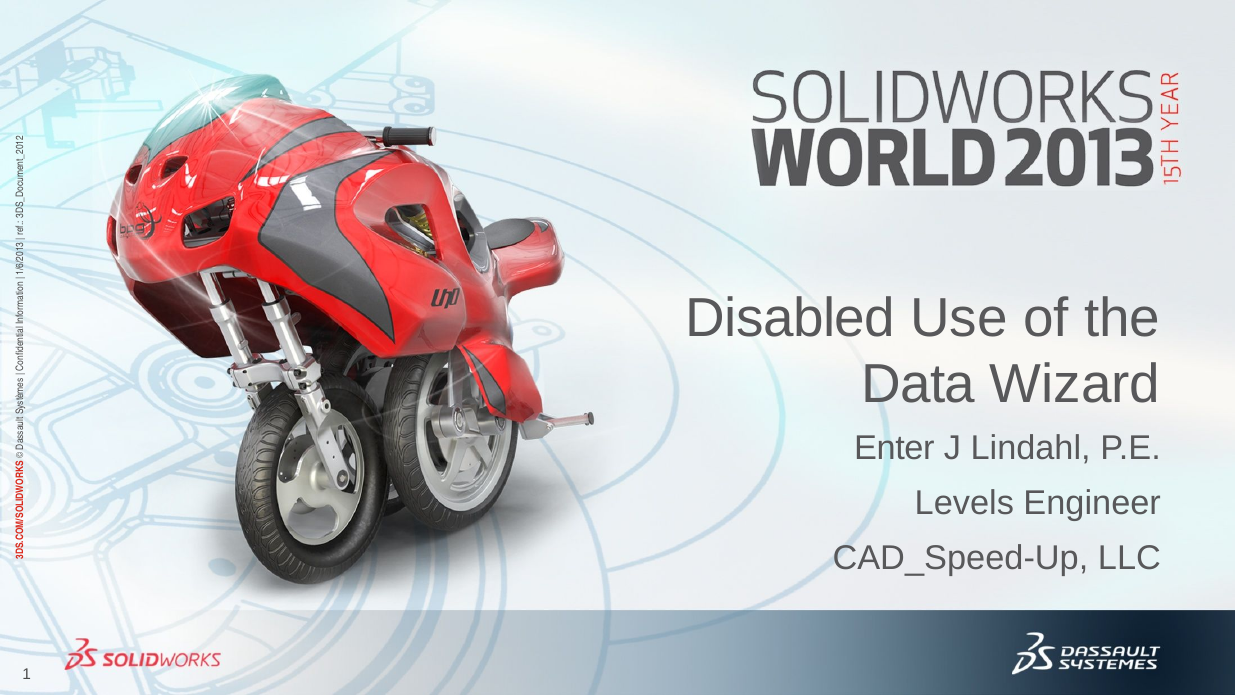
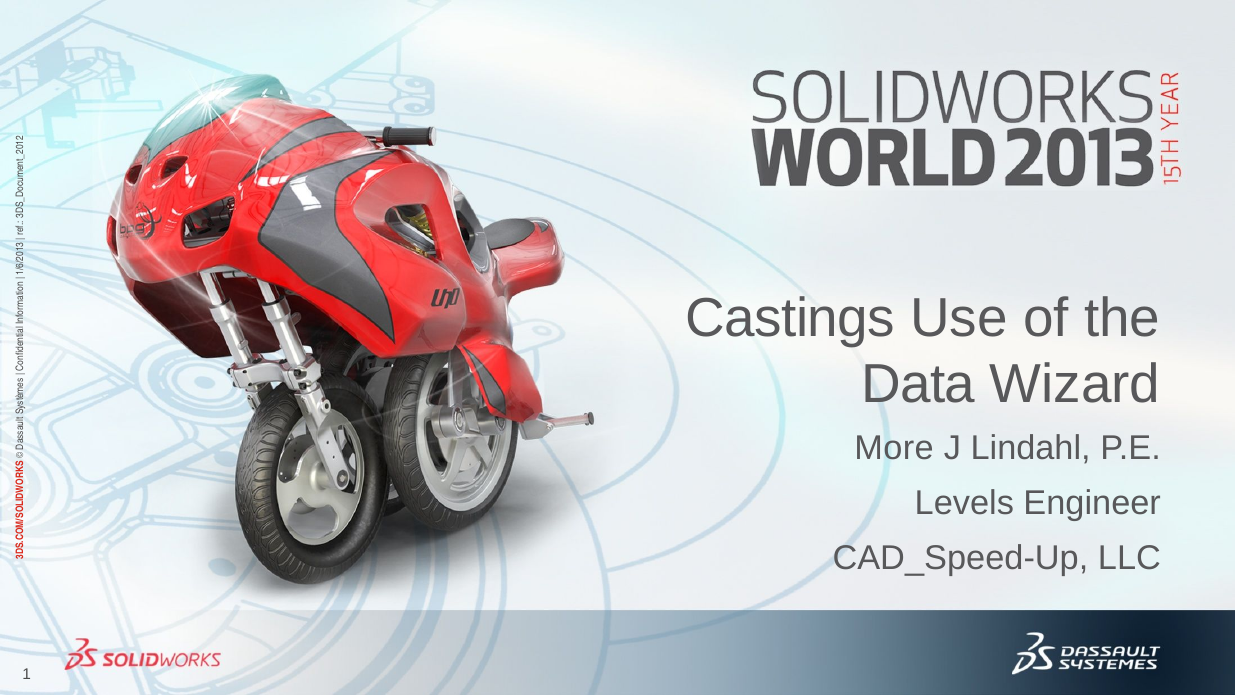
Disabled: Disabled -> Castings
Enter: Enter -> More
